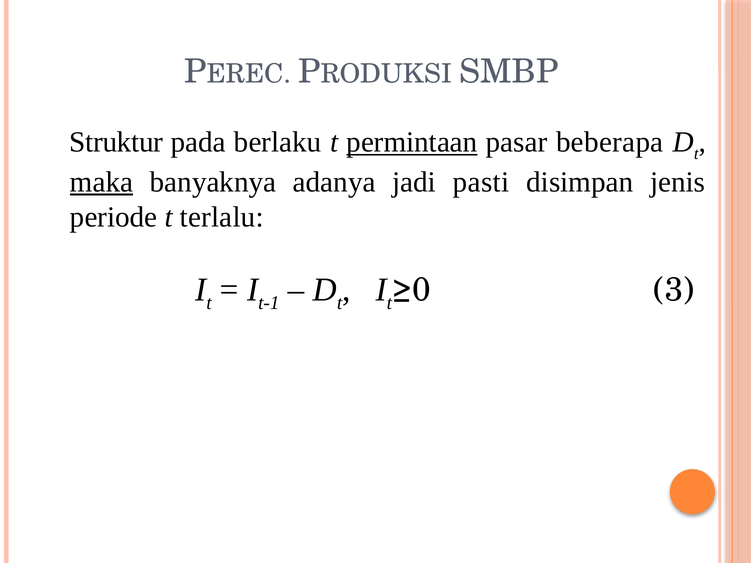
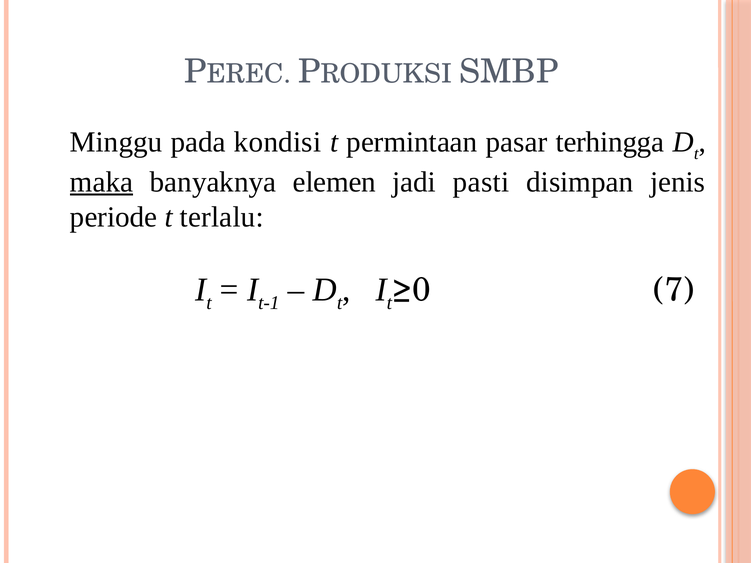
Struktur: Struktur -> Minggu
berlaku: berlaku -> kondisi
permintaan underline: present -> none
beberapa: beberapa -> terhingga
adanya: adanya -> elemen
3: 3 -> 7
